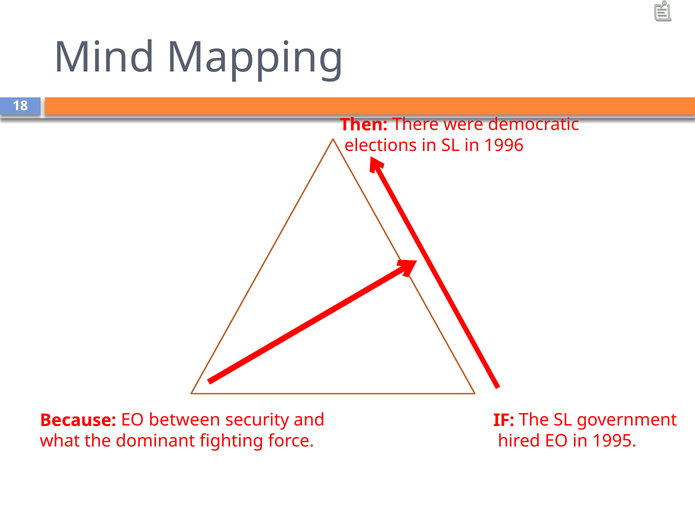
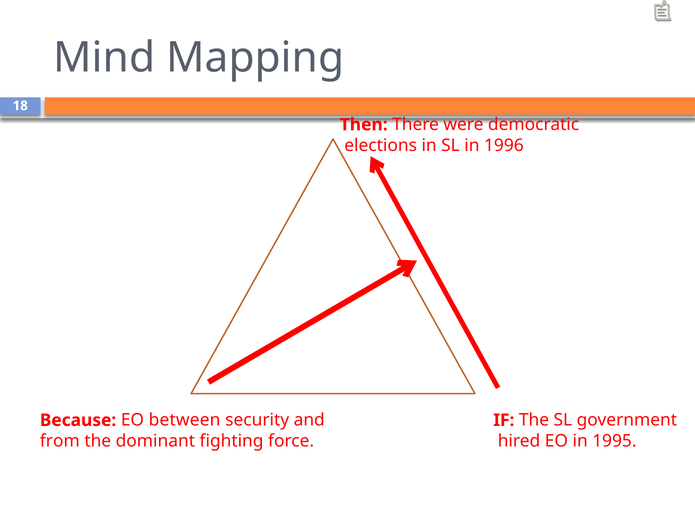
what: what -> from
